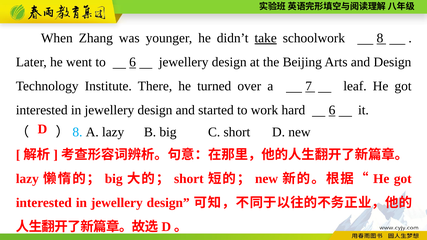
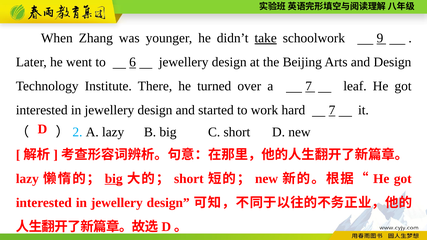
schoolwork 8: 8 -> 9
hard 6: 6 -> 7
8 at (77, 132): 8 -> 2
big at (114, 179) underline: none -> present
